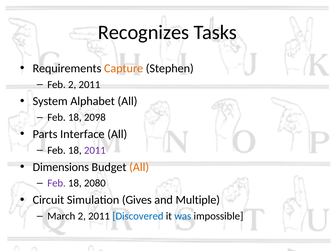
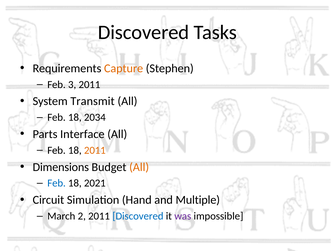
Recognizes at (144, 32): Recognizes -> Discovered
Feb 2: 2 -> 3
Alphabet: Alphabet -> Transmit
2098: 2098 -> 2034
2011 at (95, 150) colour: purple -> orange
Feb at (57, 183) colour: purple -> blue
2080: 2080 -> 2021
Gives: Gives -> Hand
was colour: blue -> purple
